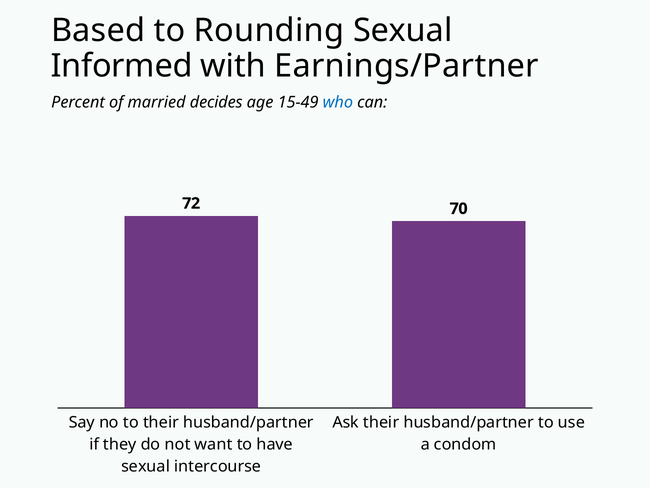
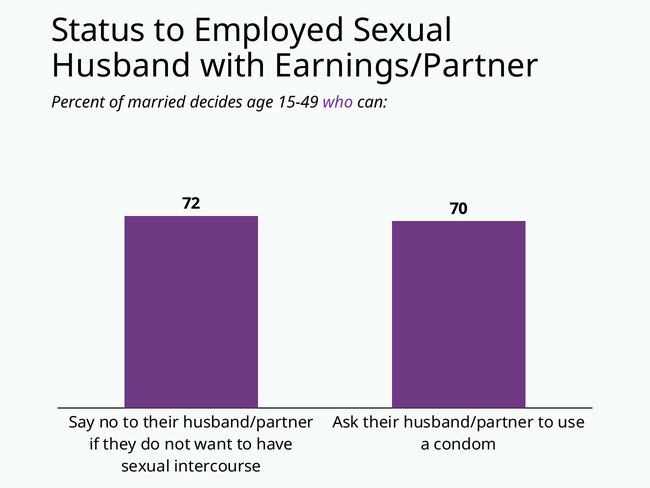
Based: Based -> Status
Rounding: Rounding -> Employed
Informed: Informed -> Husband
who colour: blue -> purple
